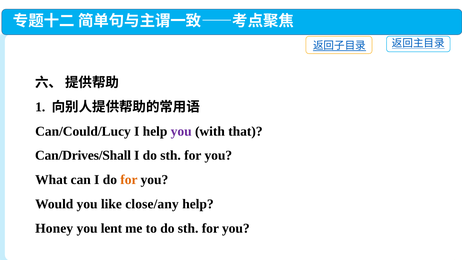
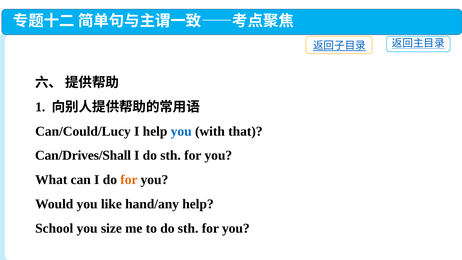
you at (181, 131) colour: purple -> blue
close/any: close/any -> hand/any
Honey: Honey -> School
lent: lent -> size
